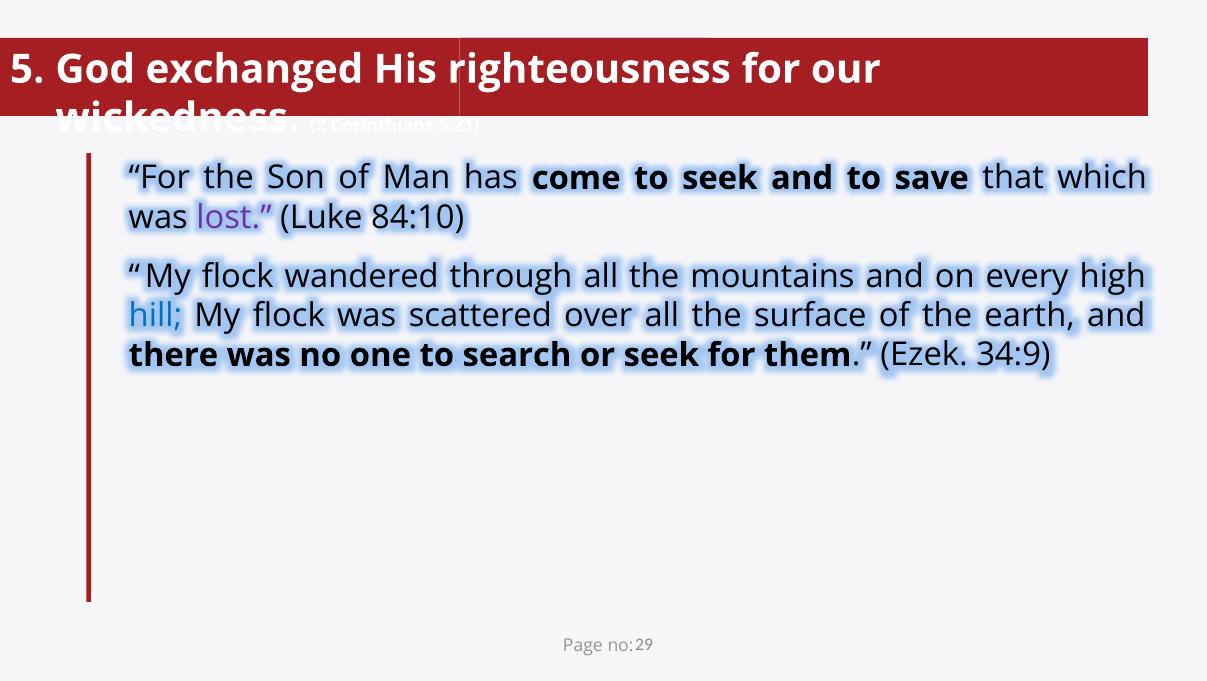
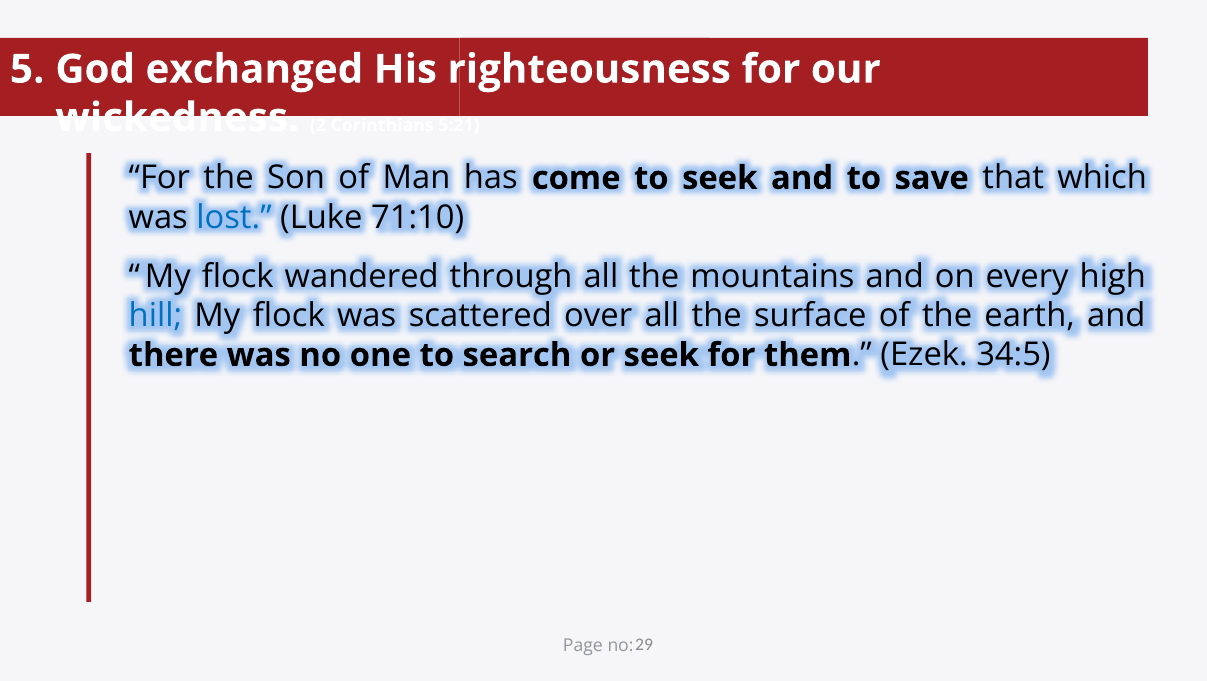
lost colour: purple -> blue
84:10: 84:10 -> 71:10
34:9: 34:9 -> 34:5
